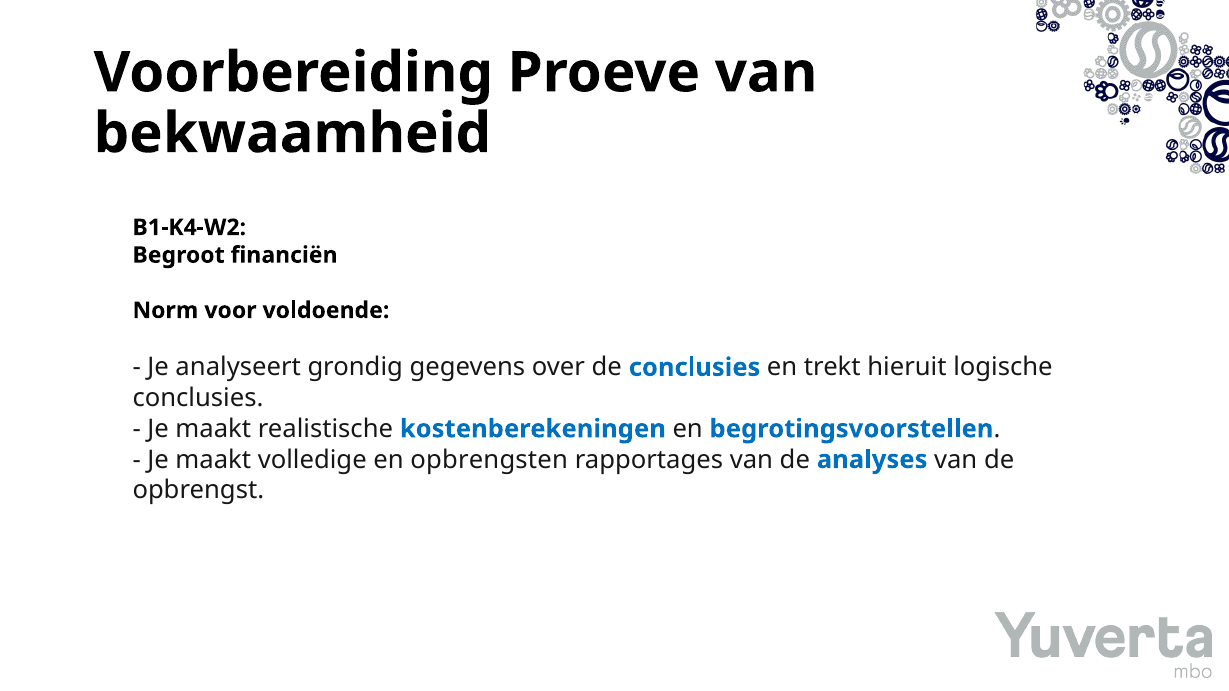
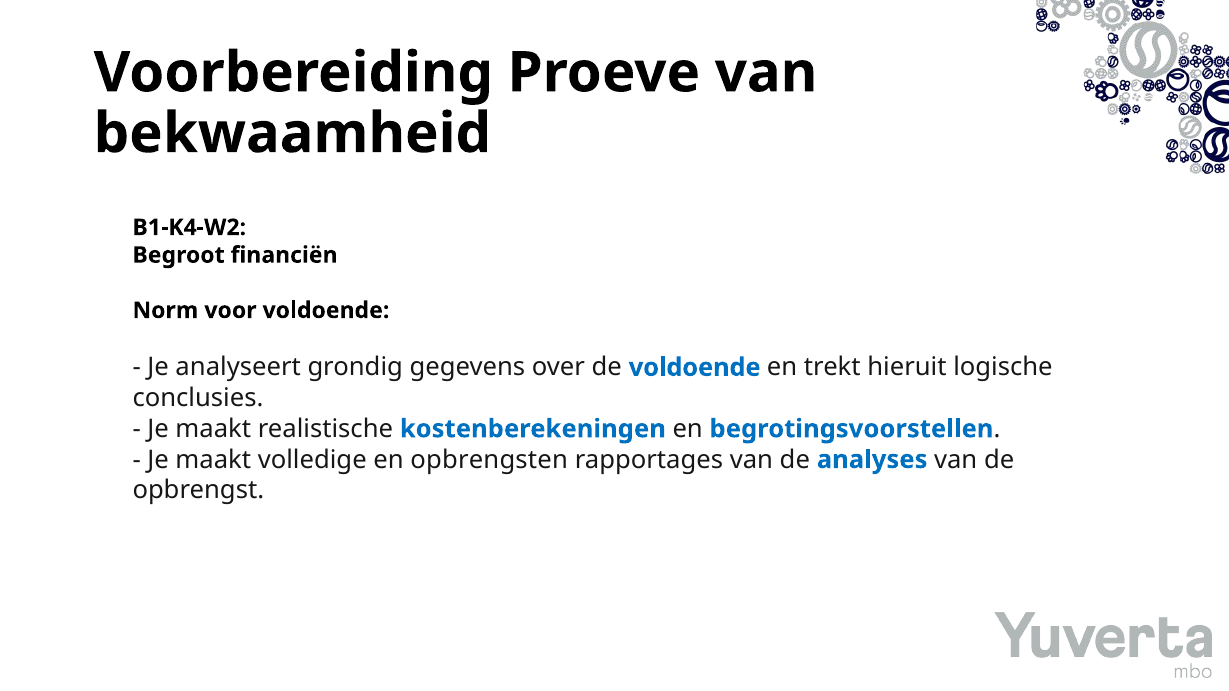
de conclusies: conclusies -> voldoende
